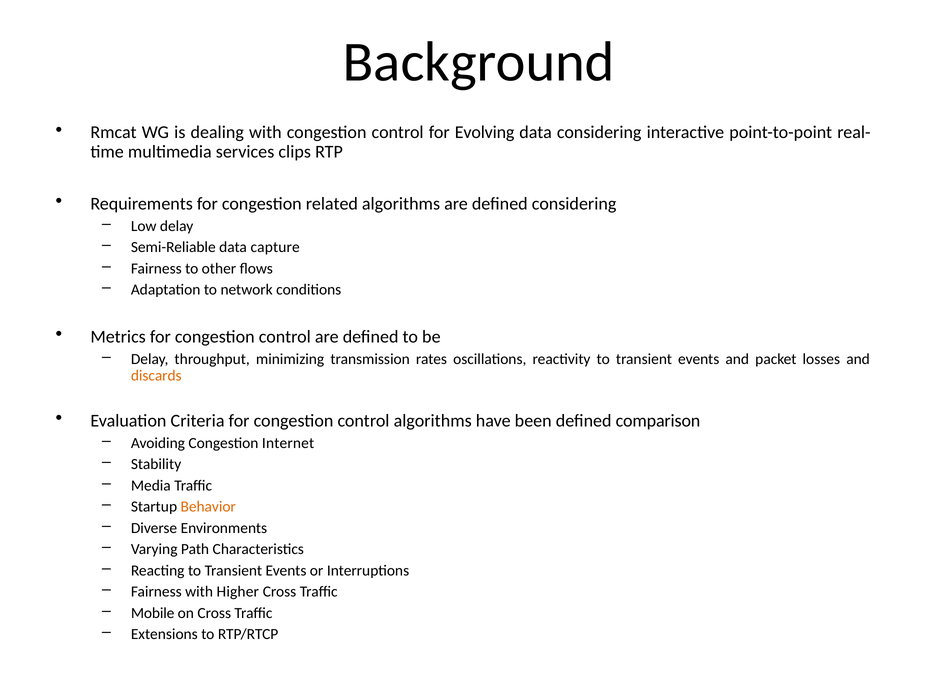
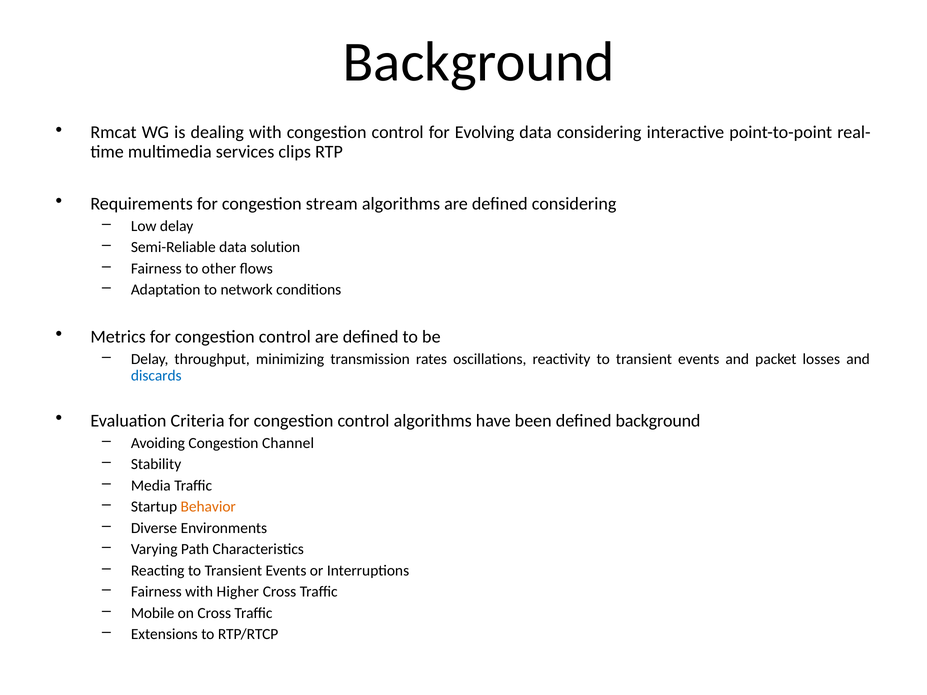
related: related -> stream
capture: capture -> solution
discards colour: orange -> blue
defined comparison: comparison -> background
Internet: Internet -> Channel
